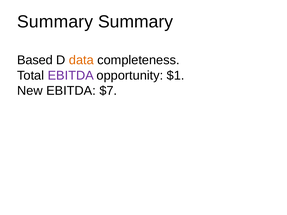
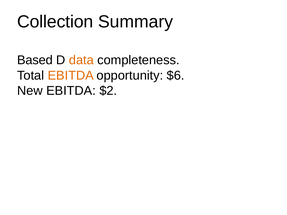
Summary at (55, 22): Summary -> Collection
EBITDA at (71, 75) colour: purple -> orange
$1: $1 -> $6
$7: $7 -> $2
